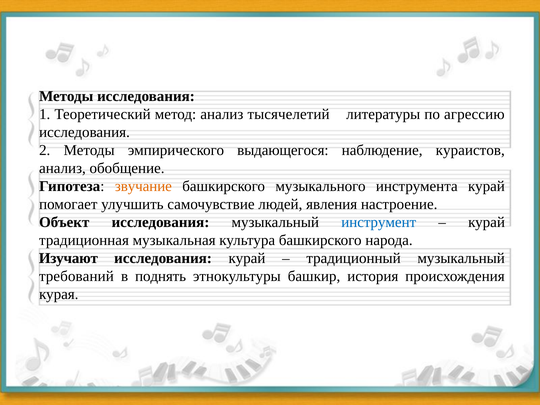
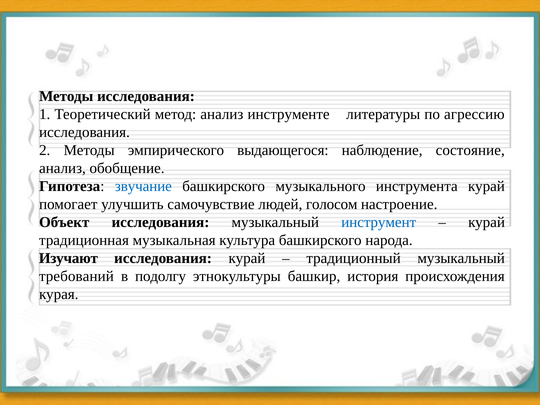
тысячелетий: тысячелетий -> инструменте
кураистов: кураистов -> состояние
звучание colour: orange -> blue
явления: явления -> голосом
поднять: поднять -> подолгу
